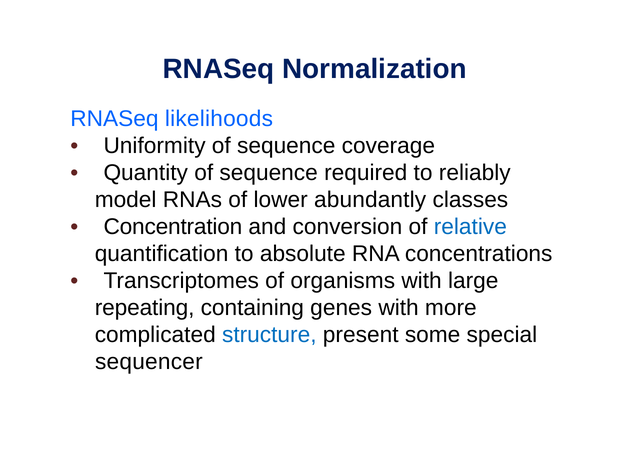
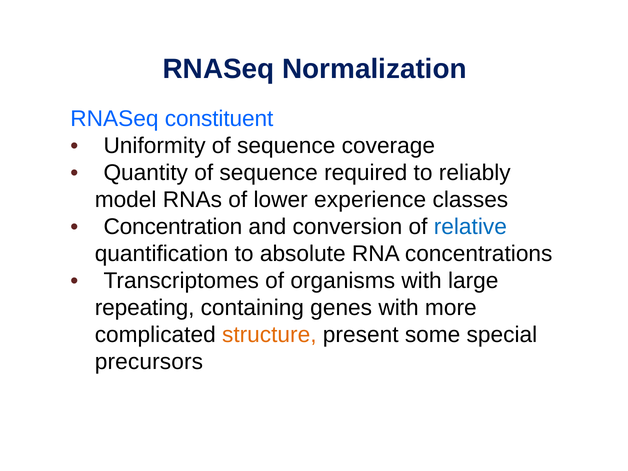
likelihoods: likelihoods -> constituent
abundantly: abundantly -> experience
structure colour: blue -> orange
sequencer: sequencer -> precursors
